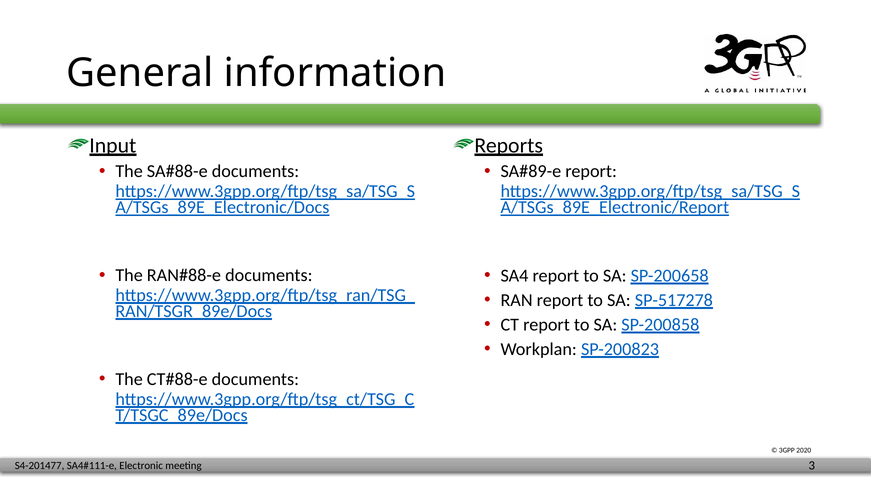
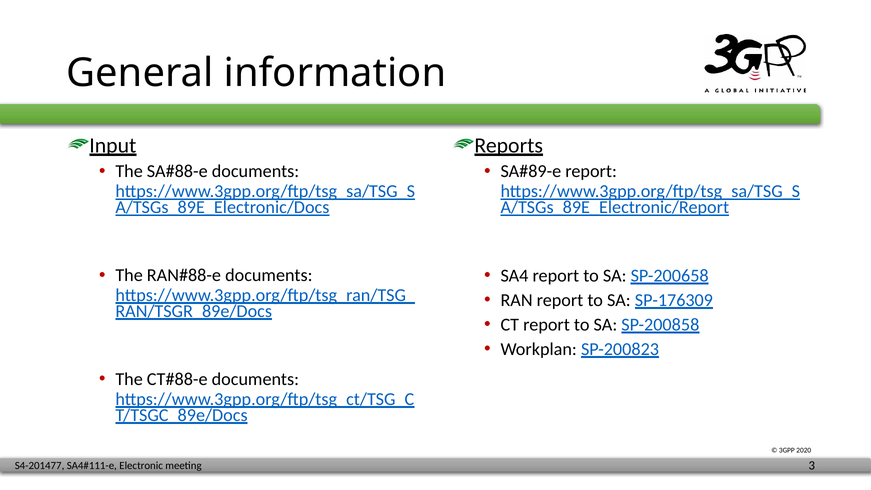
SP-517278: SP-517278 -> SP-176309
